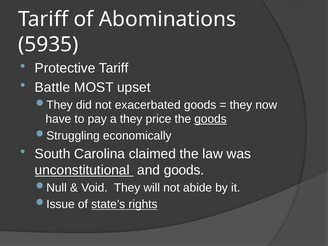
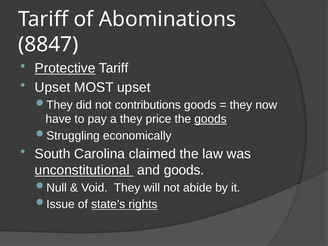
5935: 5935 -> 8847
Protective underline: none -> present
Battle at (52, 87): Battle -> Upset
exacerbated: exacerbated -> contributions
